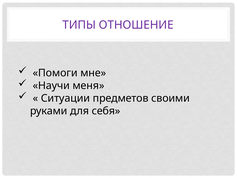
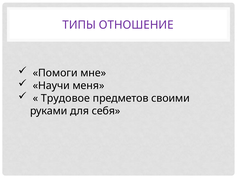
Ситуации: Ситуации -> Трудовое
